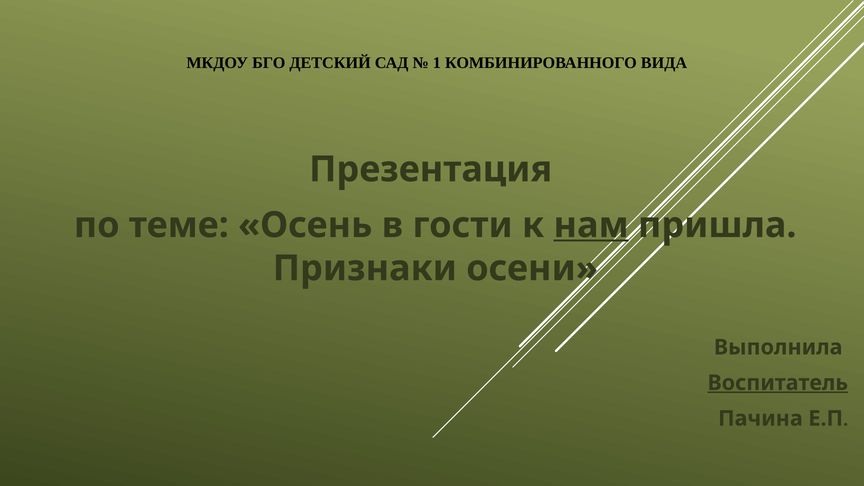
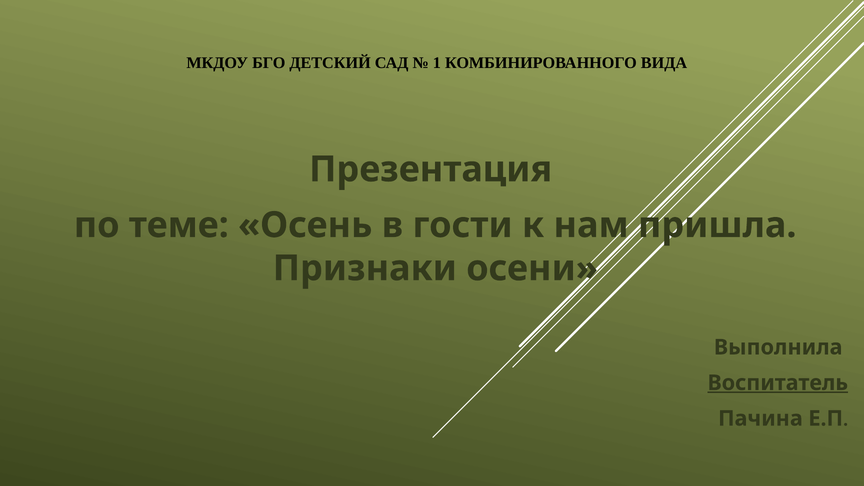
нам underline: present -> none
